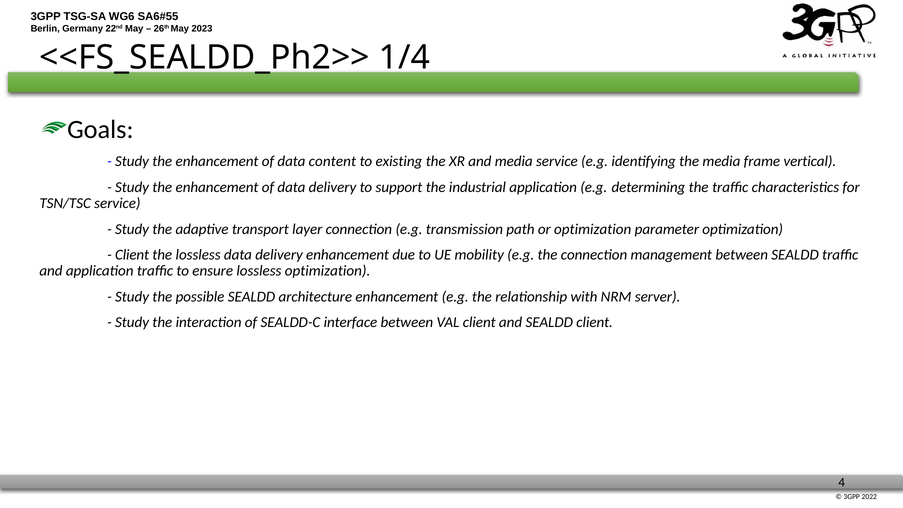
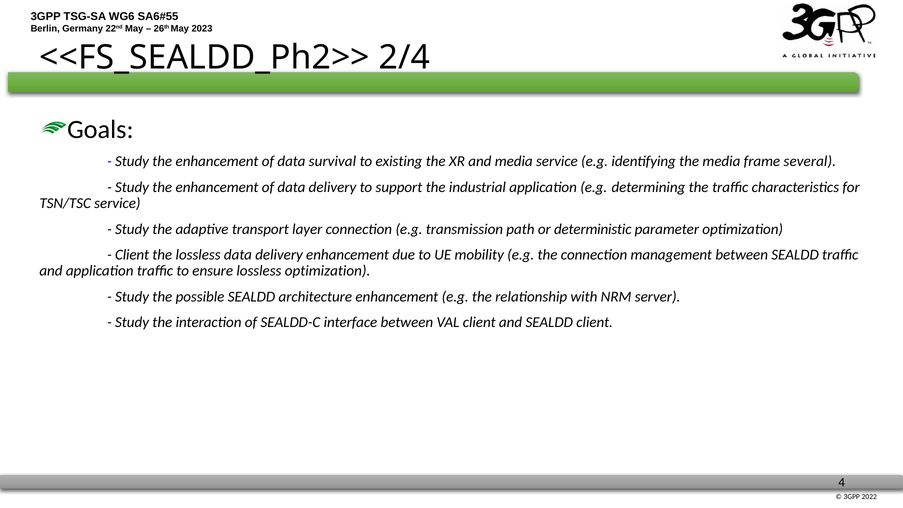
1/4: 1/4 -> 2/4
content: content -> survival
vertical: vertical -> several
or optimization: optimization -> deterministic
